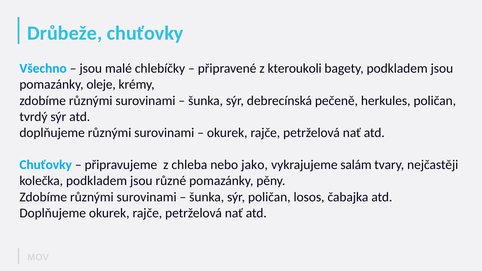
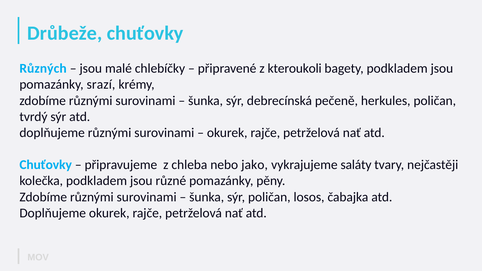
Všechno: Všechno -> Různých
oleje: oleje -> srazí
salám: salám -> saláty
